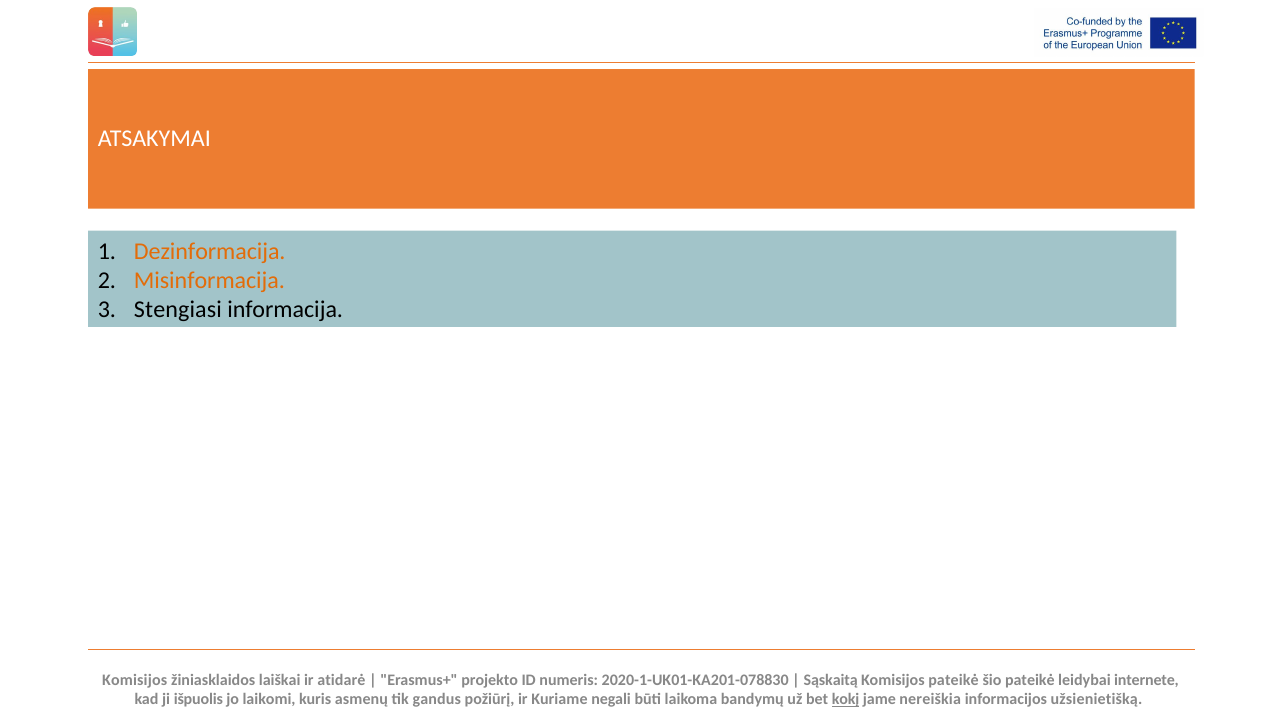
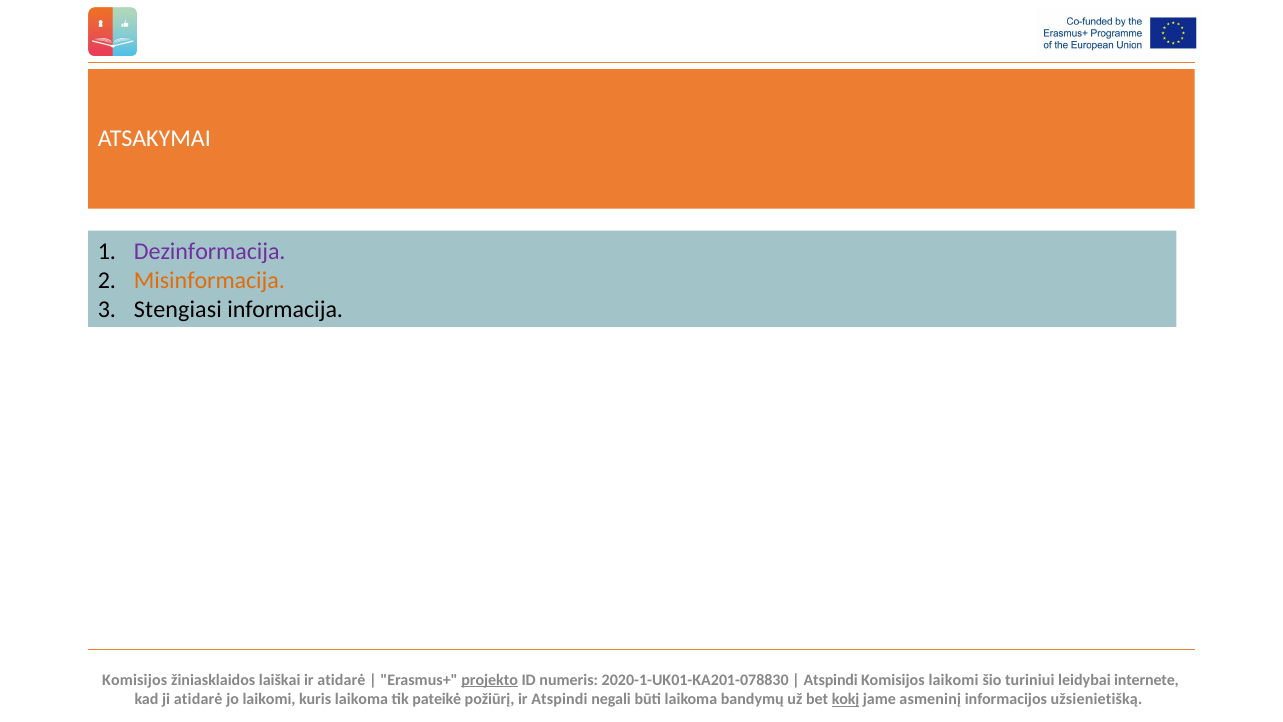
Dezinformacija colour: orange -> purple
projekto underline: none -> present
Sąskaitą at (831, 680): Sąskaitą -> Atspindi
Komisijos pateikė: pateikė -> laikomi
šio pateikė: pateikė -> turiniui
ji išpuolis: išpuolis -> atidarė
kuris asmenų: asmenų -> laikoma
gandus: gandus -> pateikė
ir Kuriame: Kuriame -> Atspindi
nereiškia: nereiškia -> asmeninį
